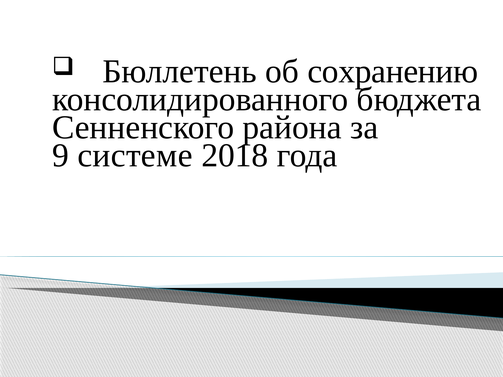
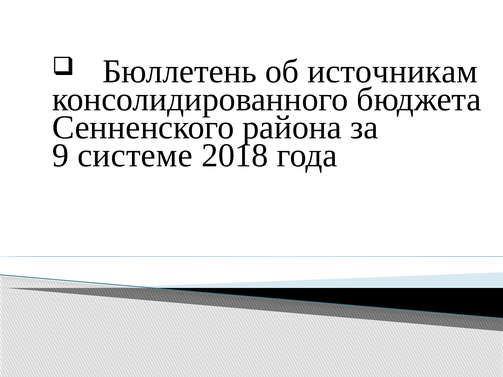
сохранению: сохранению -> источникам
